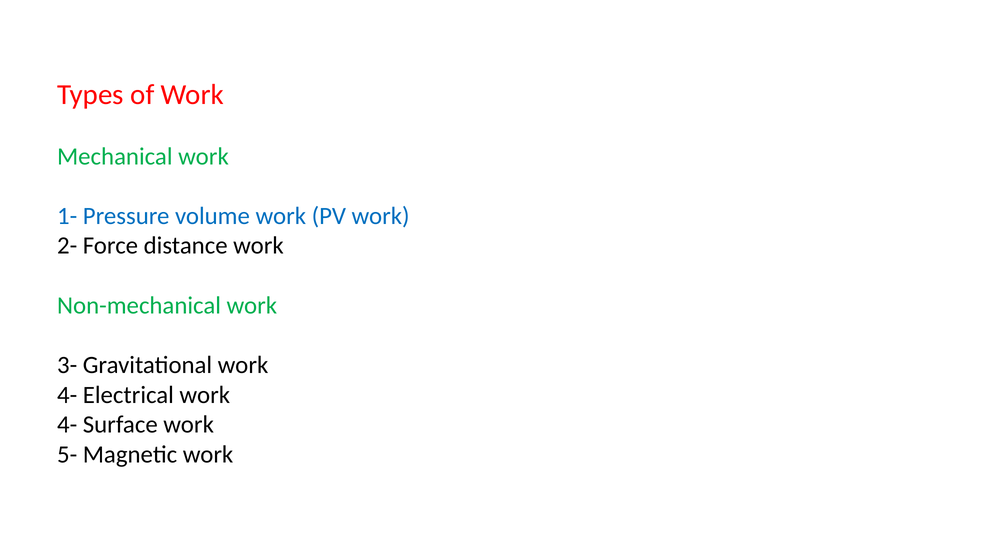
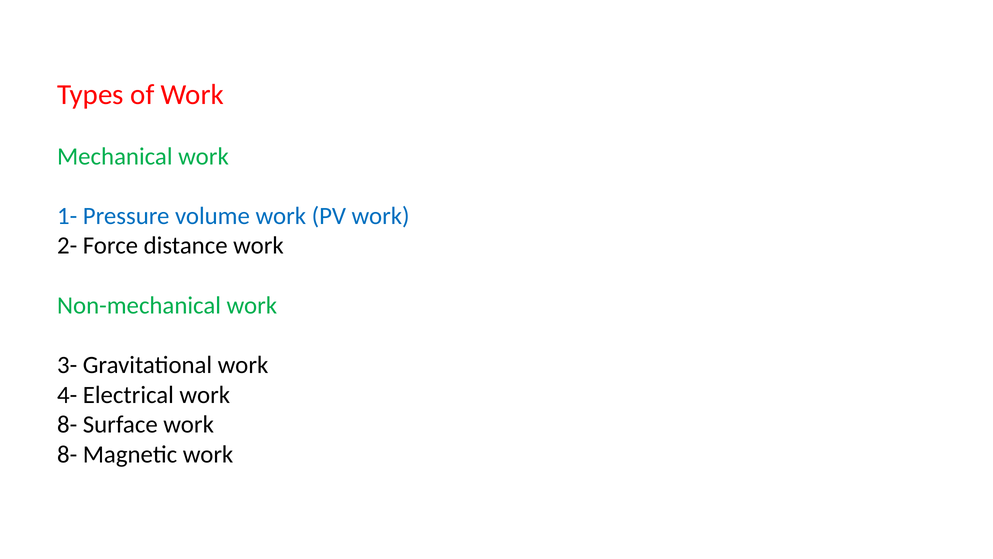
4- at (67, 424): 4- -> 8-
5- at (67, 454): 5- -> 8-
